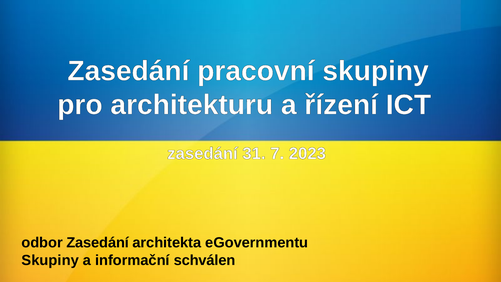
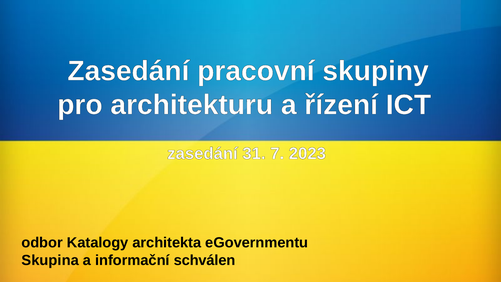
odbor Zasedání: Zasedání -> Katalogy
Skupiny at (50, 260): Skupiny -> Skupina
